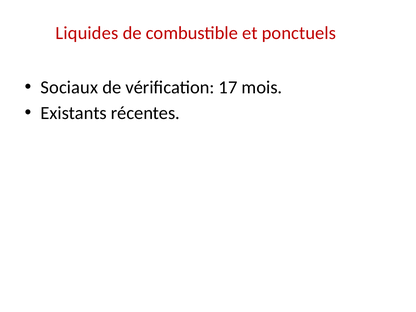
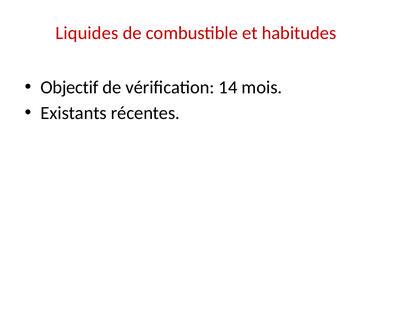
ponctuels: ponctuels -> habitudes
Sociaux: Sociaux -> Objectif
17: 17 -> 14
